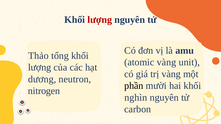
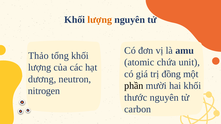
lượng at (100, 20) colour: red -> orange
atomic vàng: vàng -> chứa
trị vàng: vàng -> đồng
nghìn: nghìn -> thước
